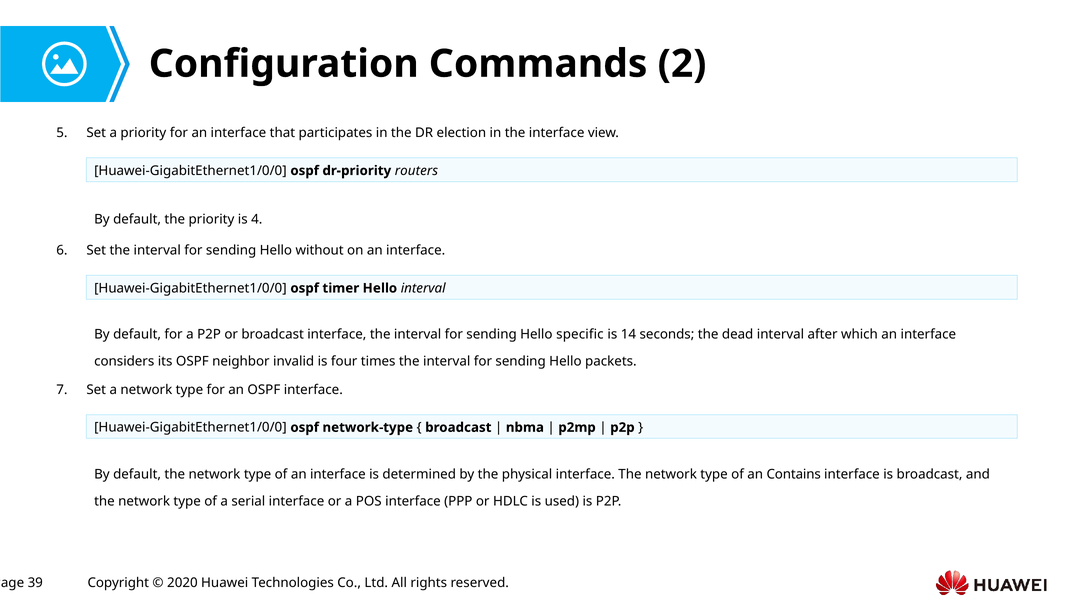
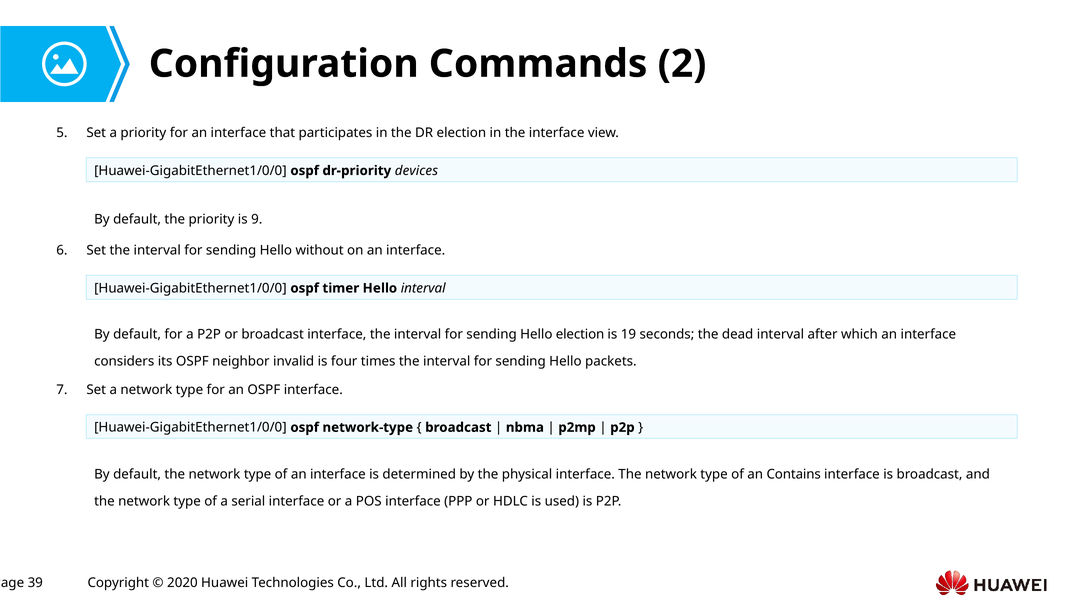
routers: routers -> devices
4: 4 -> 9
Hello specific: specific -> election
14: 14 -> 19
